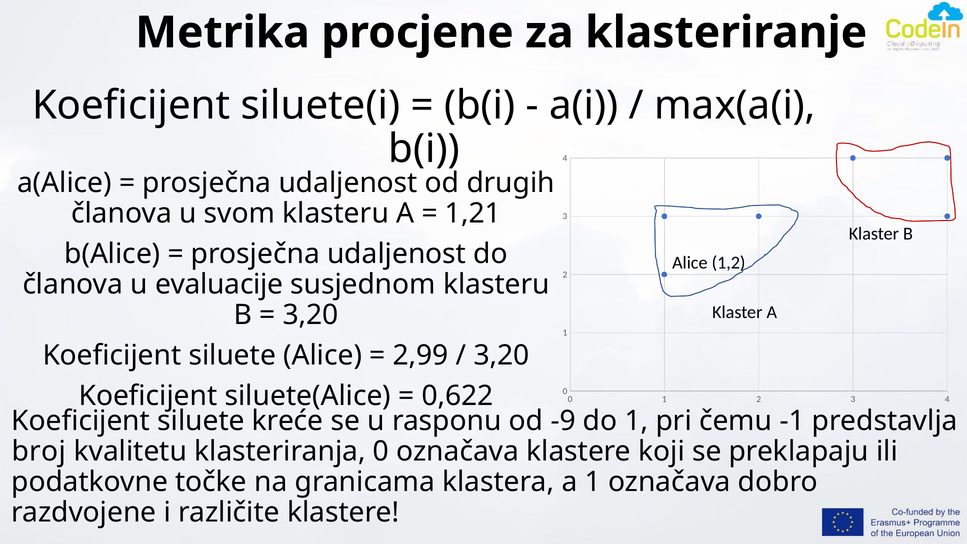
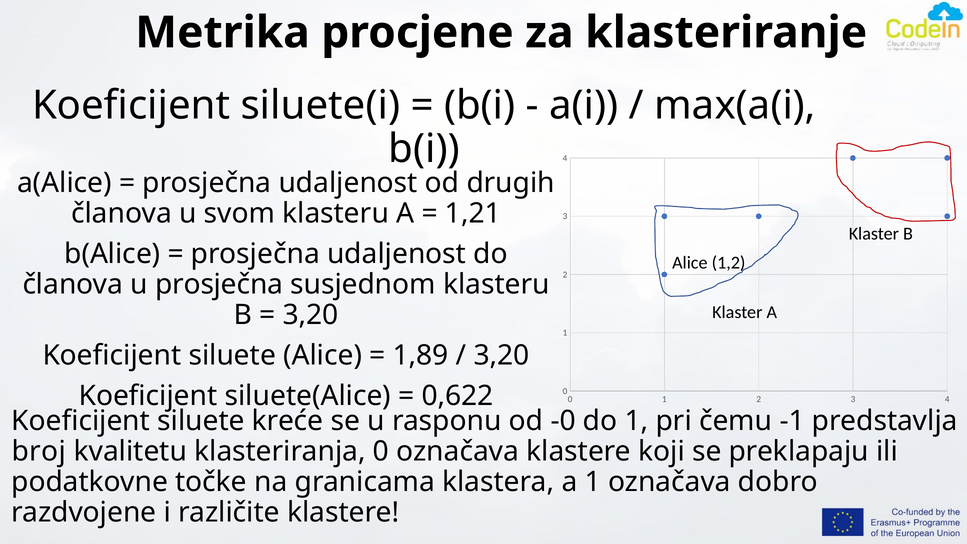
u evaluacije: evaluacije -> prosječna
2,99: 2,99 -> 1,89
-9: -9 -> -0
